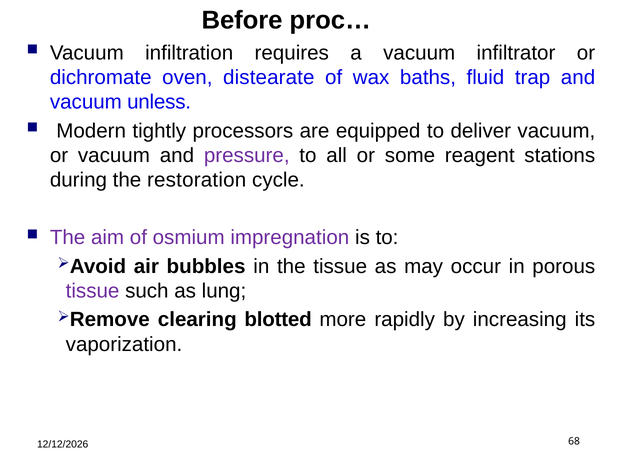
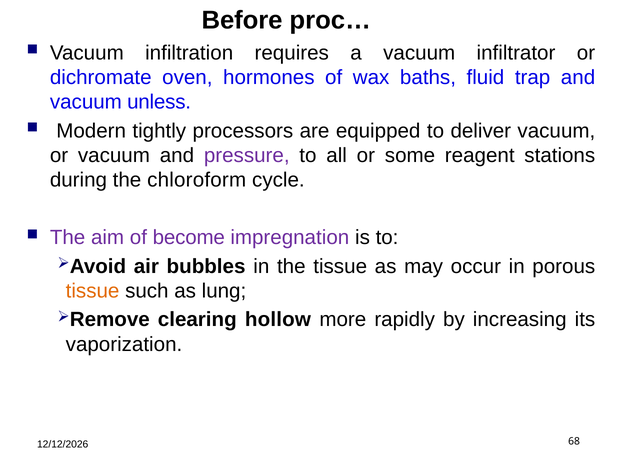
distearate: distearate -> hormones
restoration: restoration -> chloroform
osmium: osmium -> become
tissue at (93, 291) colour: purple -> orange
blotted: blotted -> hollow
